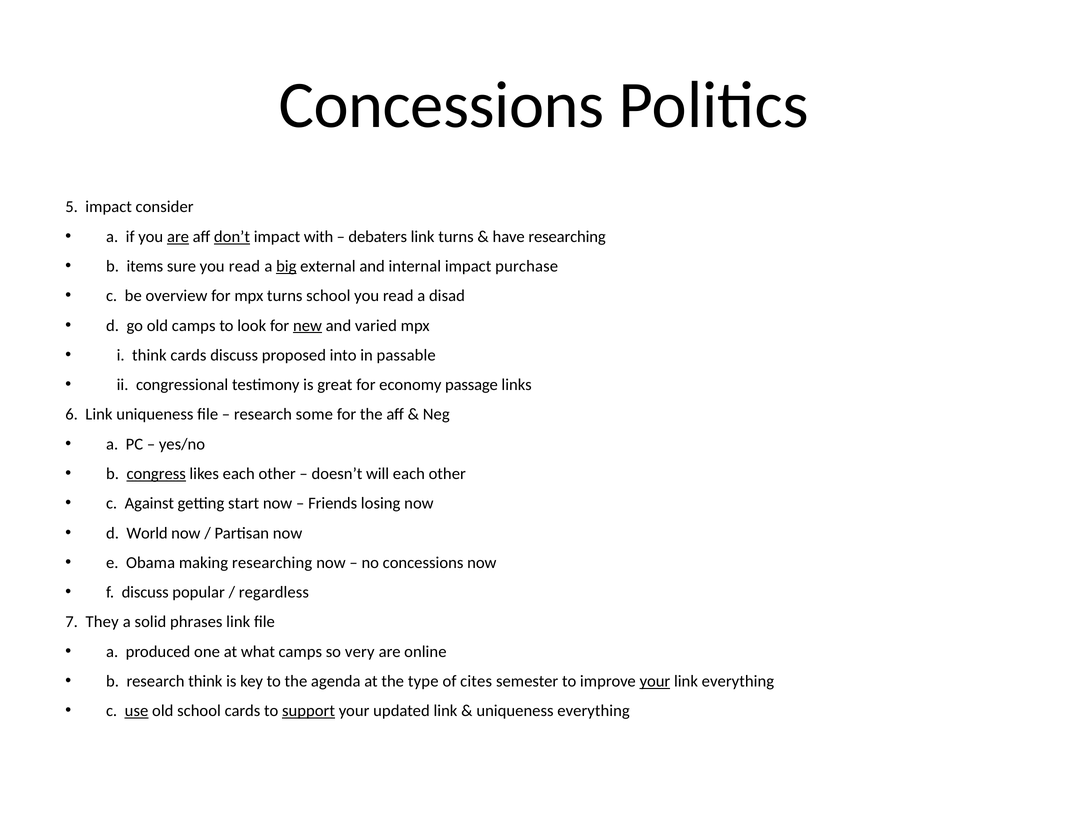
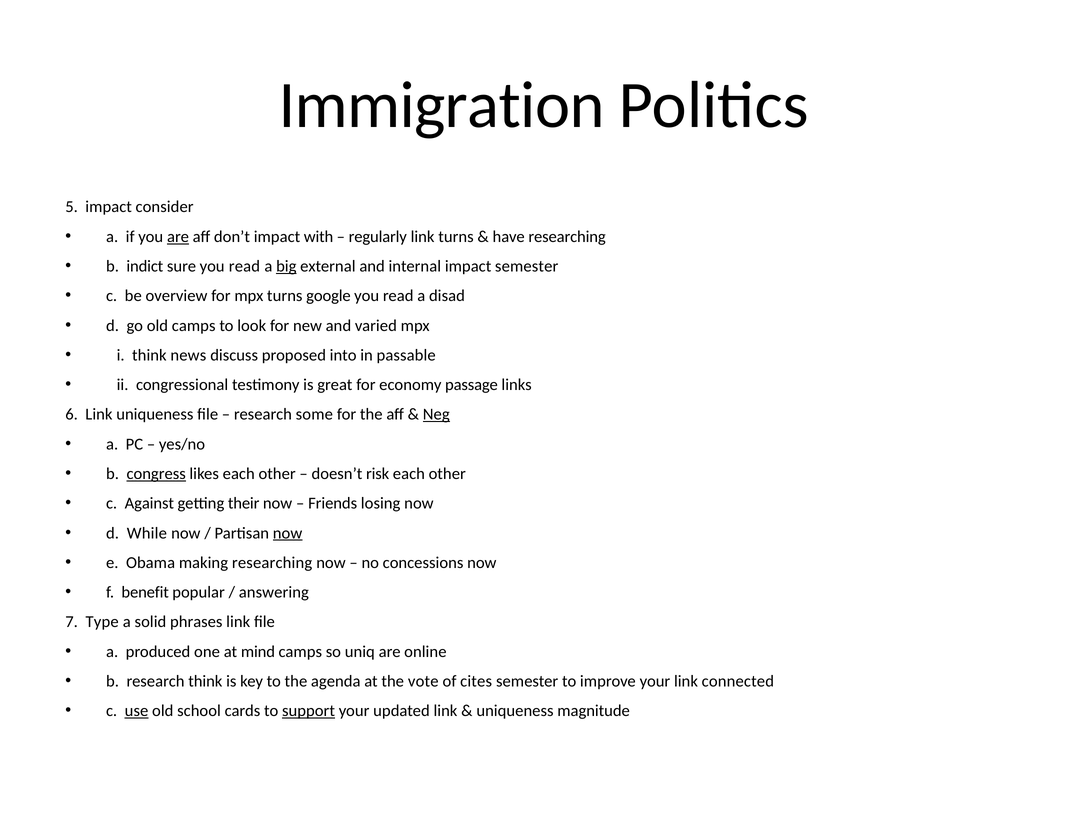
Concessions at (441, 105): Concessions -> Immigration
don’t underline: present -> none
debaters: debaters -> regularly
items: items -> indict
impact purchase: purchase -> semester
turns school: school -> google
new underline: present -> none
think cards: cards -> news
Neg underline: none -> present
will: will -> risk
start: start -> their
World: World -> While
now at (288, 533) underline: none -> present
f discuss: discuss -> benefit
regardless: regardless -> answering
They: They -> Type
what: what -> mind
very: very -> uniq
type: type -> vote
your at (655, 681) underline: present -> none
link everything: everything -> connected
uniqueness everything: everything -> magnitude
